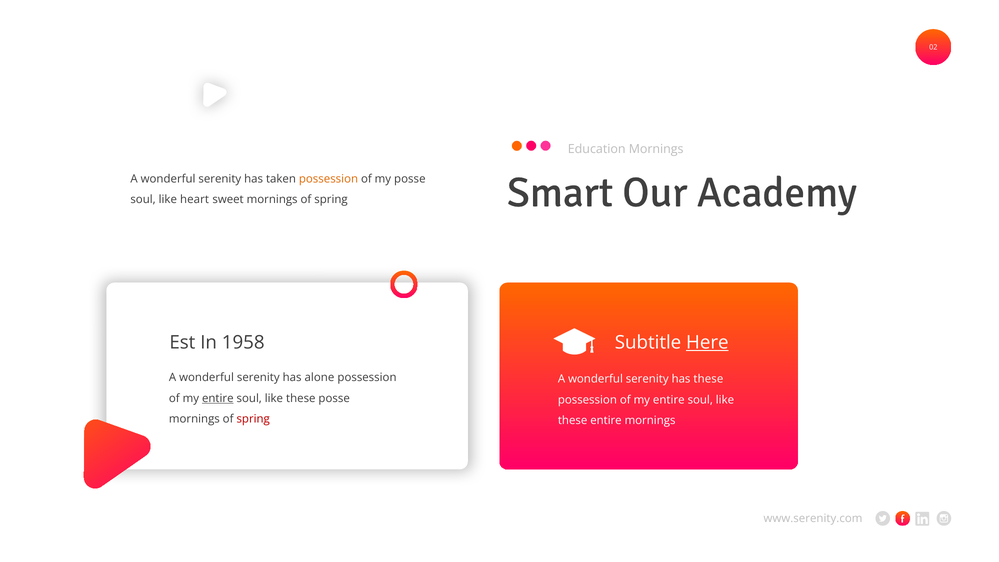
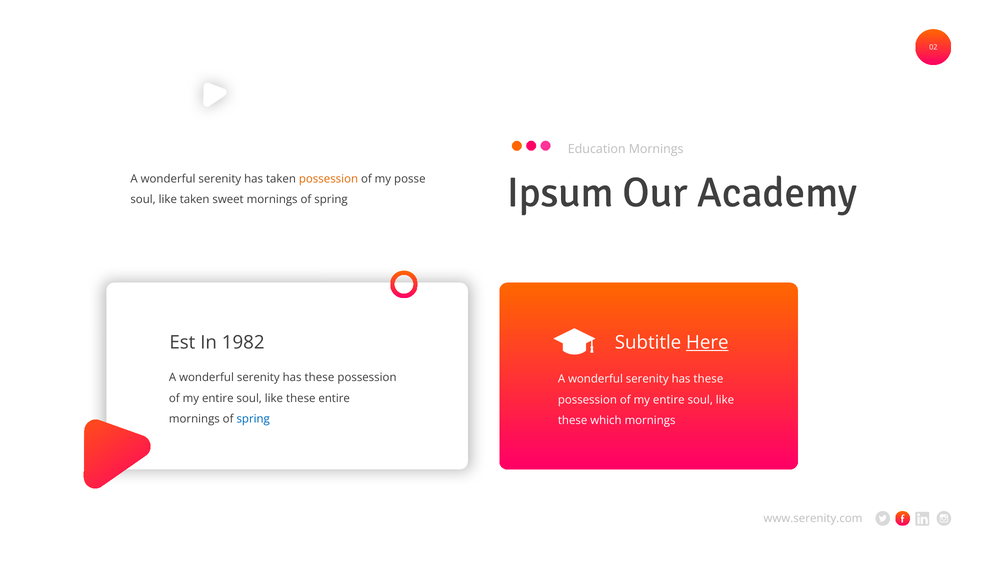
Smart: Smart -> Ipsum
like heart: heart -> taken
1958: 1958 -> 1982
alone at (319, 378): alone -> these
entire at (218, 398) underline: present -> none
these posse: posse -> entire
spring at (253, 419) colour: red -> blue
these entire: entire -> which
